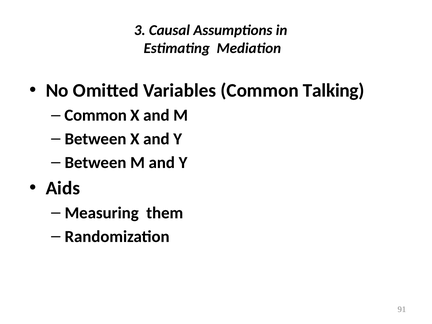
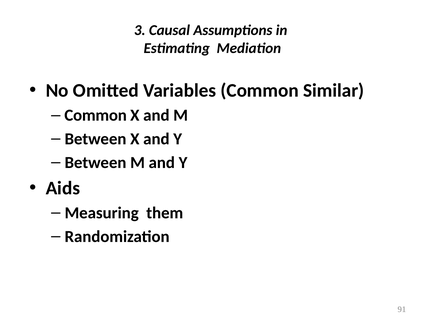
Talking: Talking -> Similar
